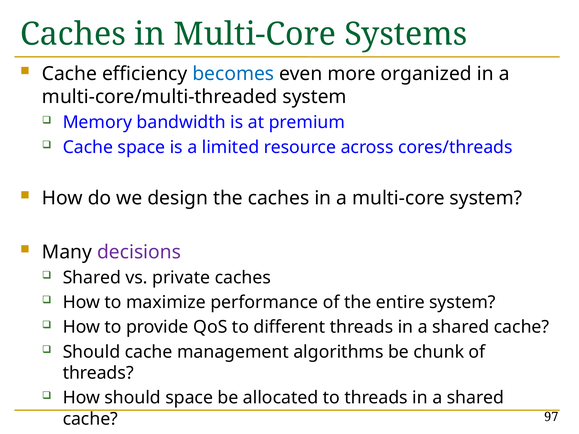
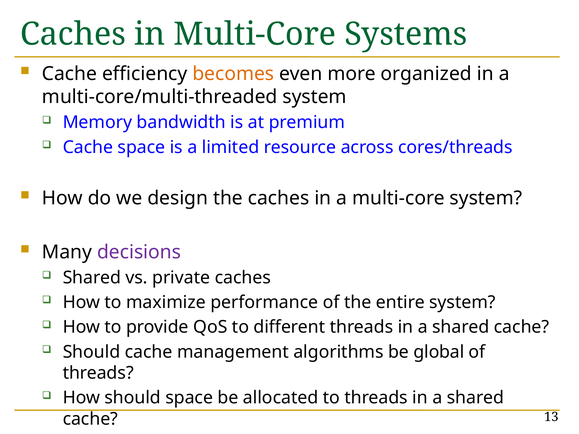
becomes colour: blue -> orange
chunk: chunk -> global
97: 97 -> 13
